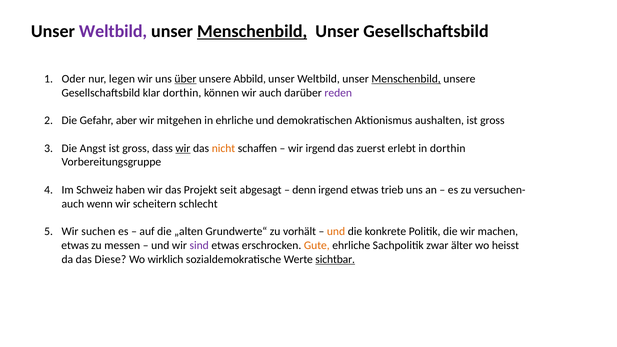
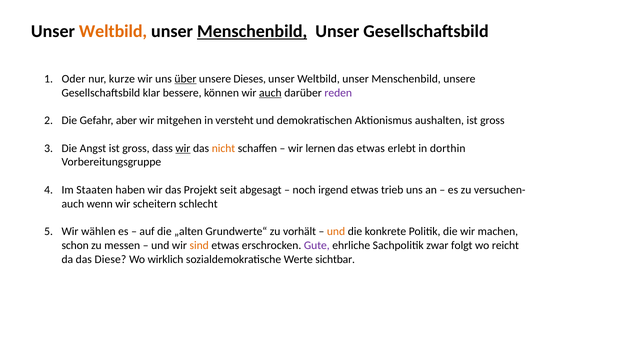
Weltbild at (113, 31) colour: purple -> orange
legen: legen -> kurze
Abbild: Abbild -> Dieses
Menschenbild at (406, 79) underline: present -> none
klar dorthin: dorthin -> bessere
auch at (270, 93) underline: none -> present
in ehrliche: ehrliche -> versteht
wir irgend: irgend -> lernen
das zuerst: zuerst -> etwas
Schweiz: Schweiz -> Staaten
denn: denn -> noch
suchen: suchen -> wählen
etwas at (75, 245): etwas -> schon
sind colour: purple -> orange
Gute colour: orange -> purple
älter: älter -> folgt
heisst: heisst -> reicht
sichtbar underline: present -> none
